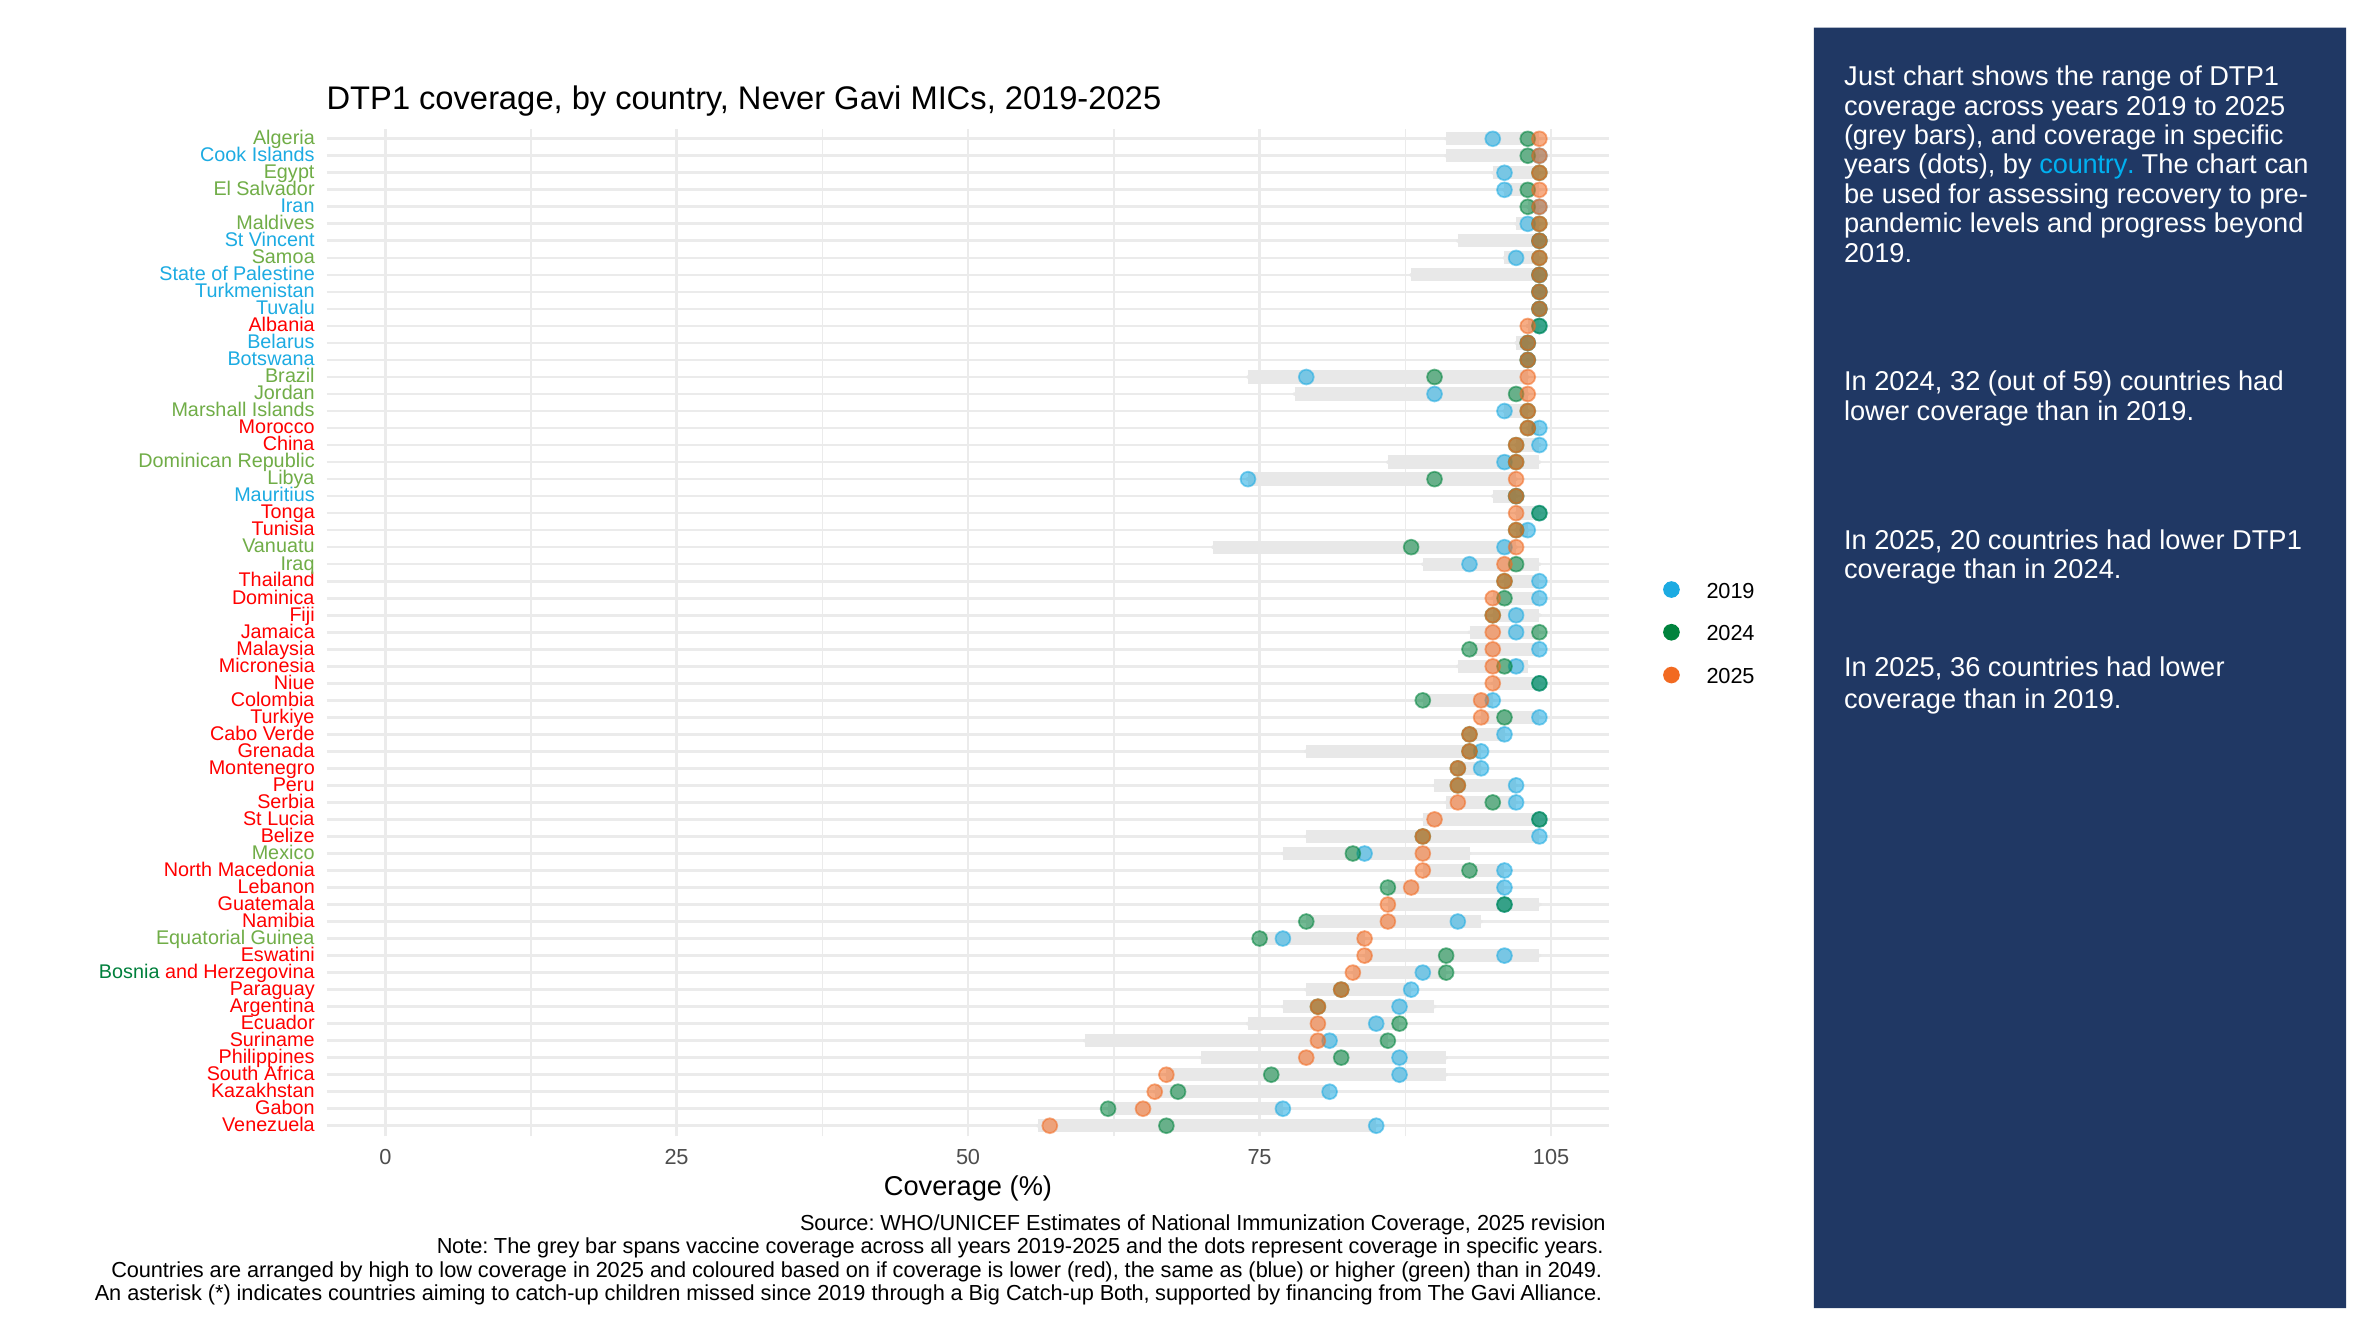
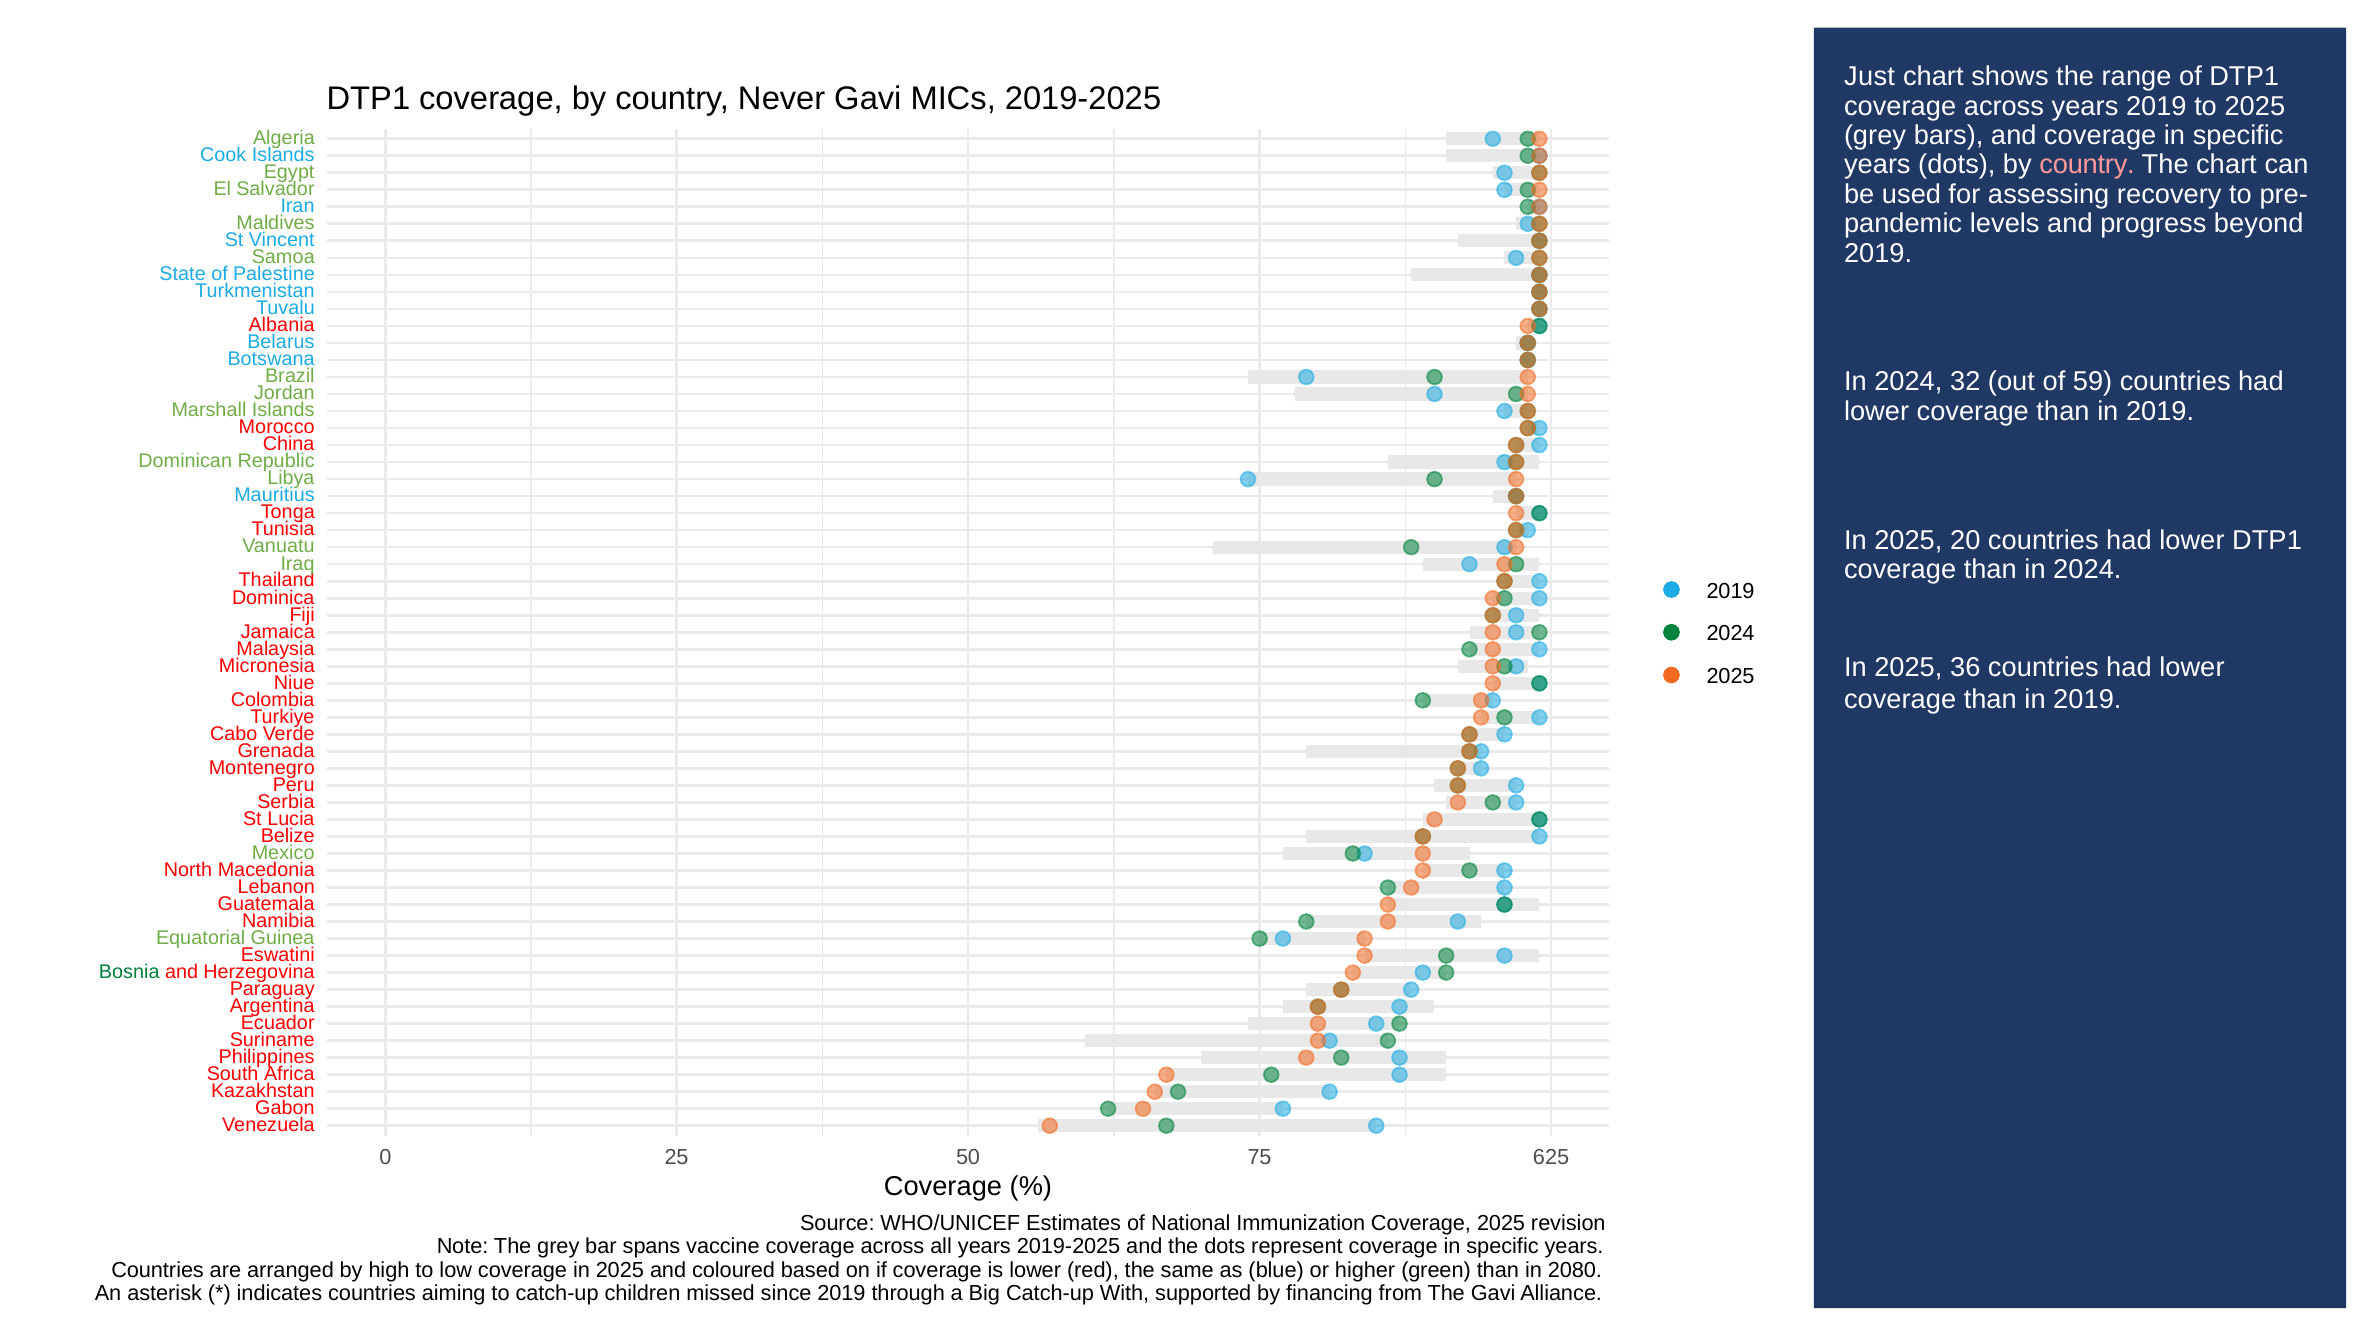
country at (2087, 165) colour: light blue -> pink
105: 105 -> 625
2049: 2049 -> 2080
Both: Both -> With
